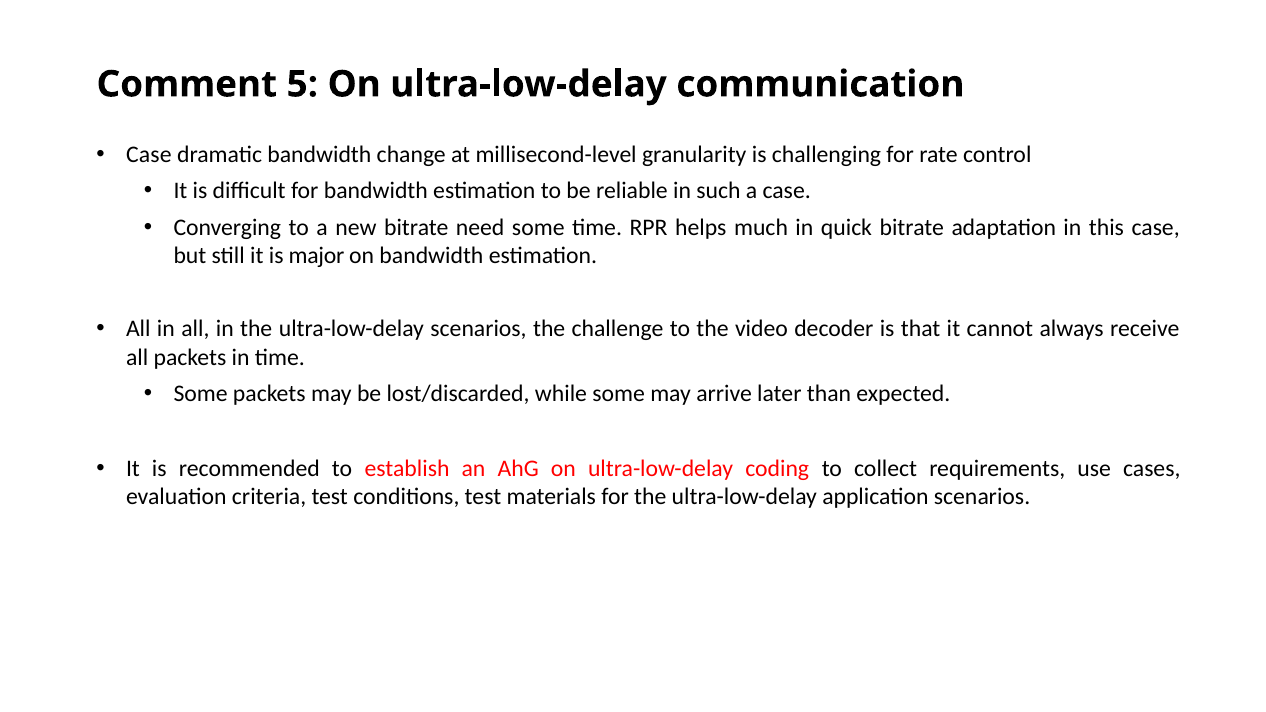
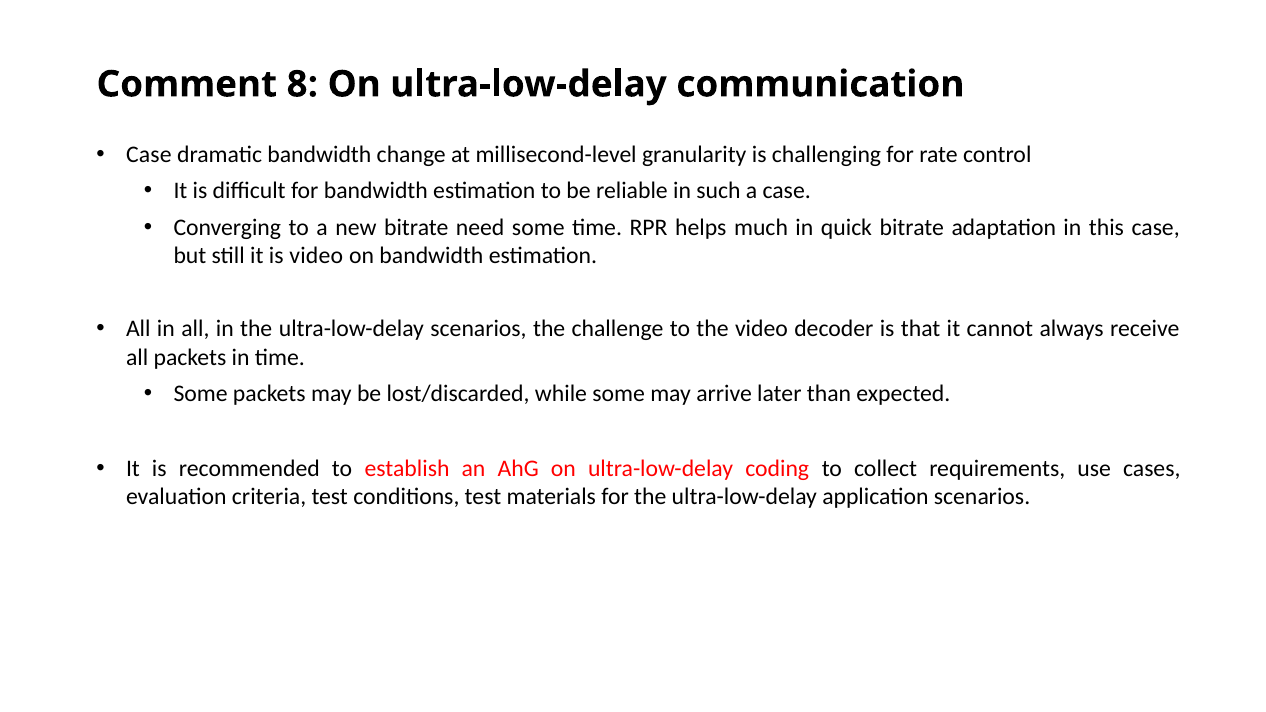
5: 5 -> 8
is major: major -> video
